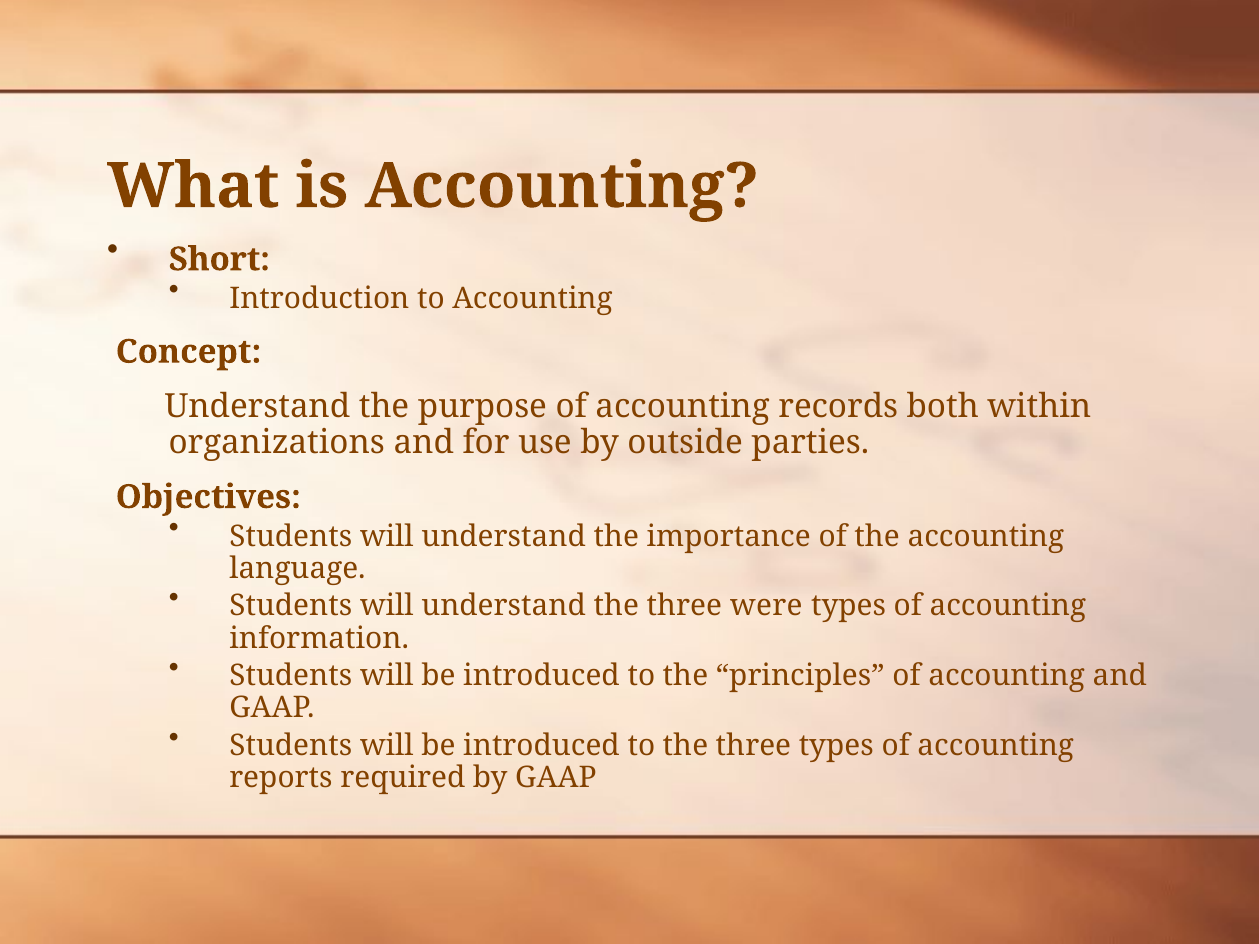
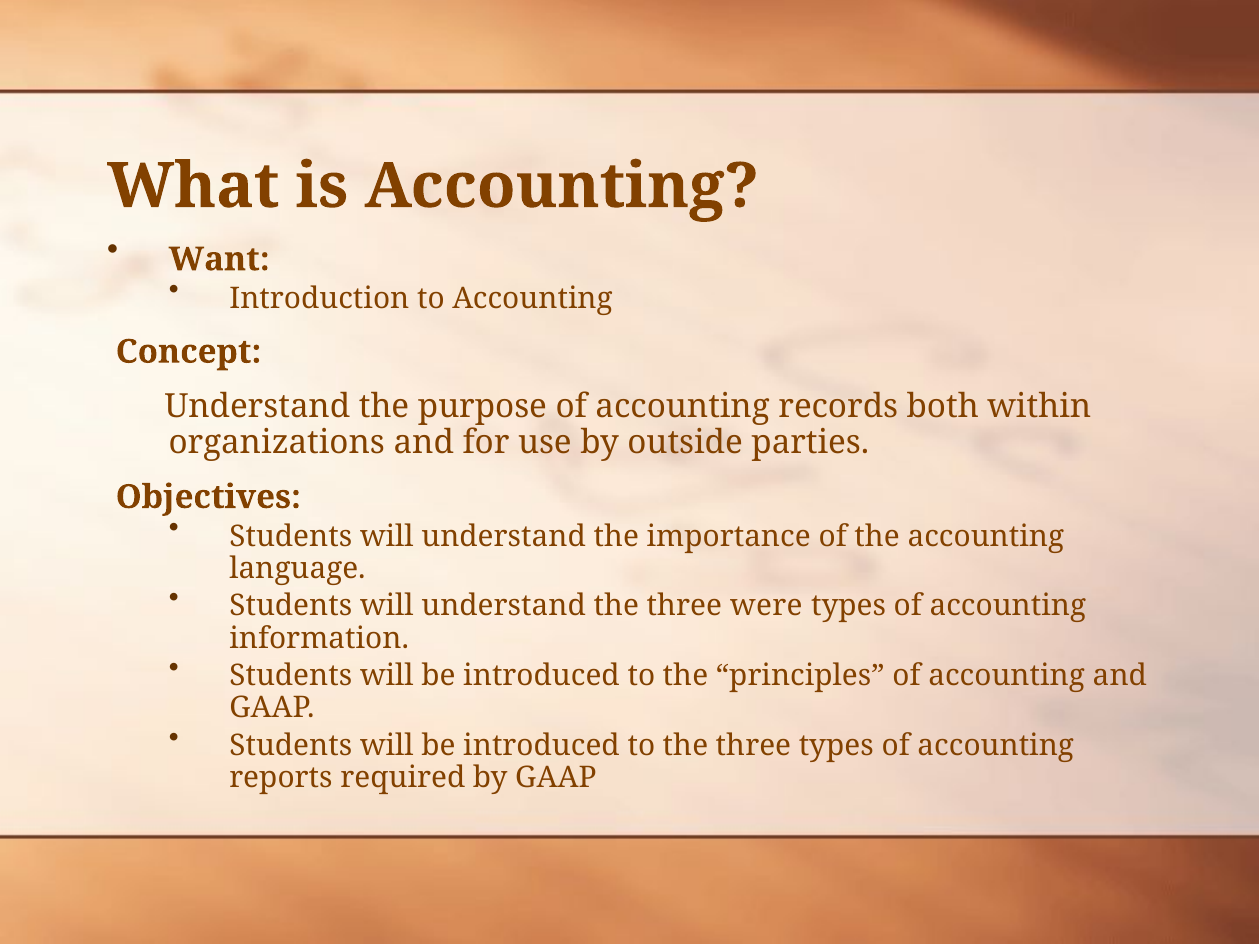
Short: Short -> Want
